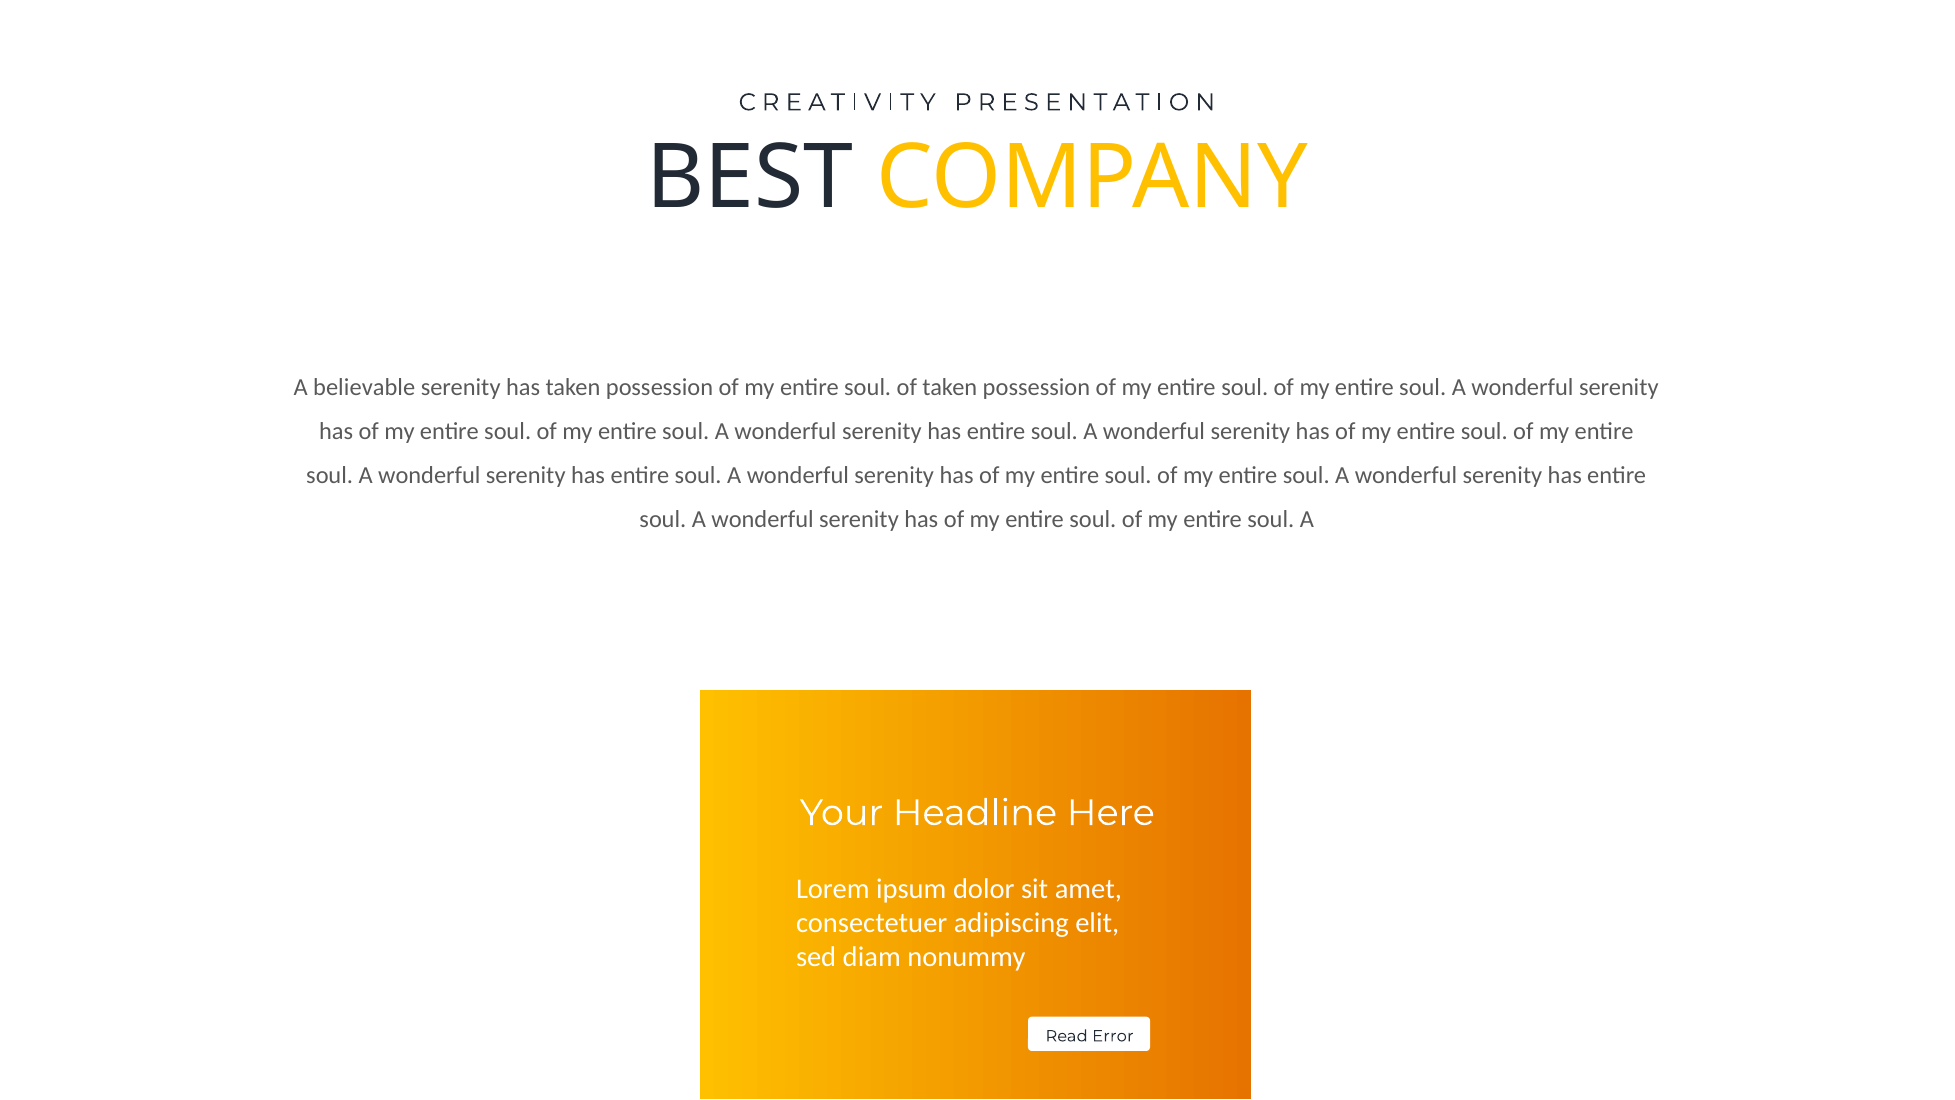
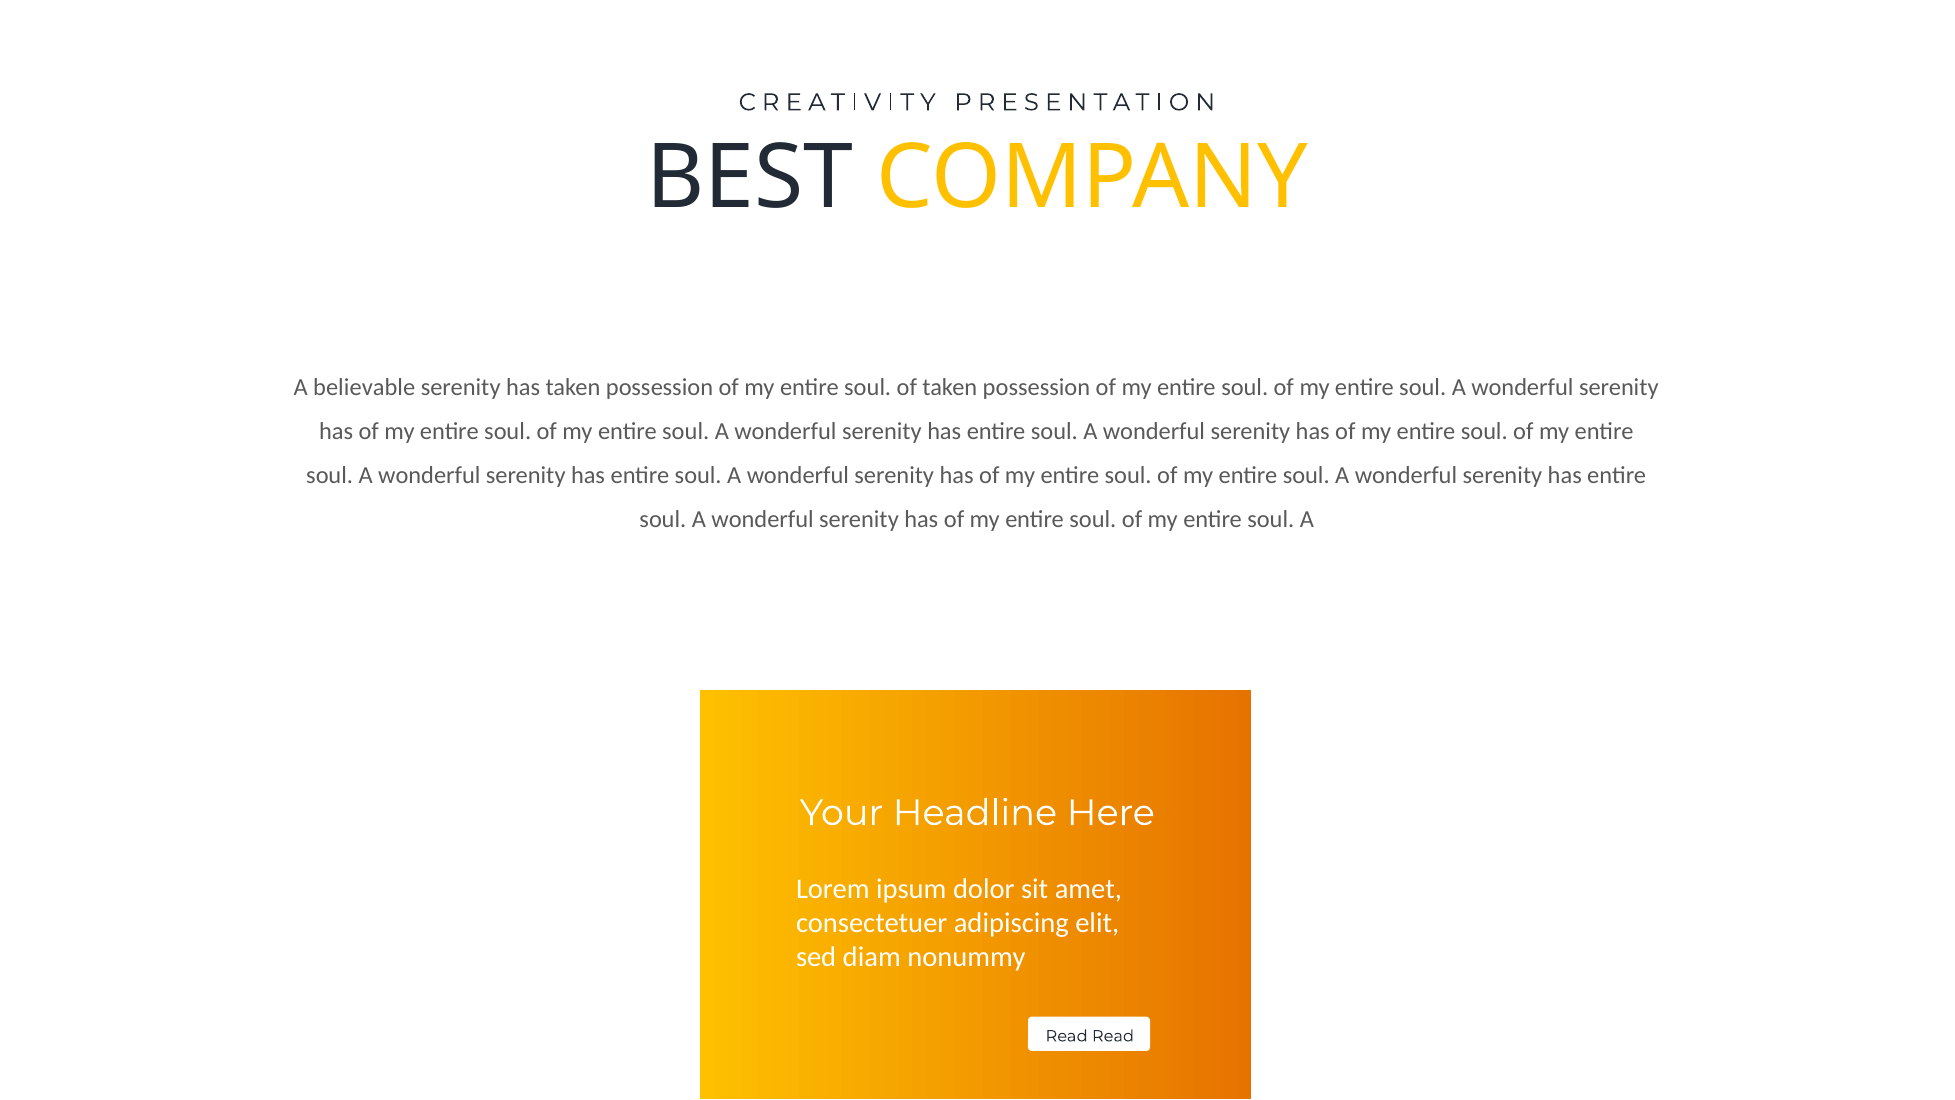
Read Error: Error -> Read
